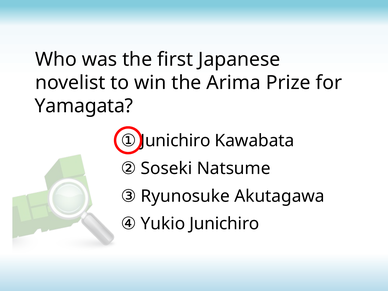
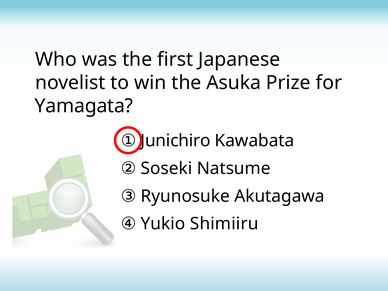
Arima: Arima -> Asuka
Yukio Junichiro: Junichiro -> Shimiiru
